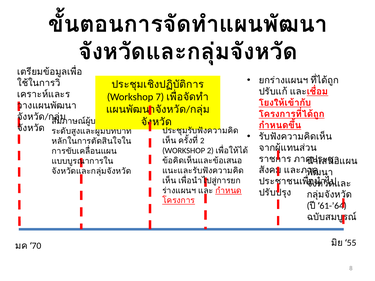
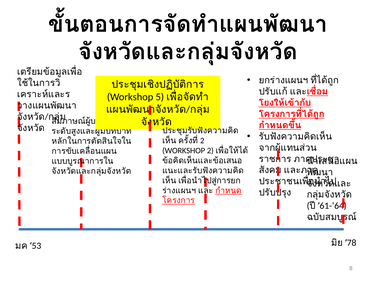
7: 7 -> 5
55: 55 -> 78
70: 70 -> 53
